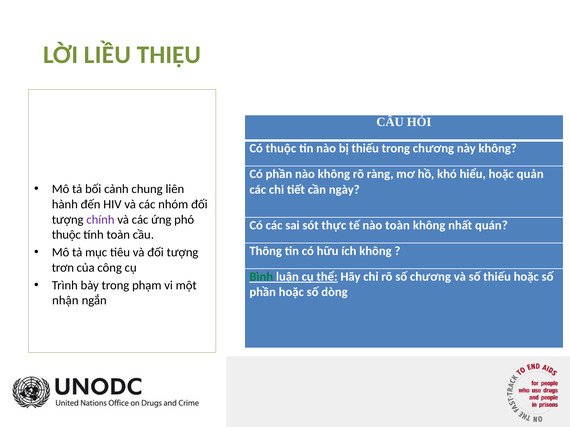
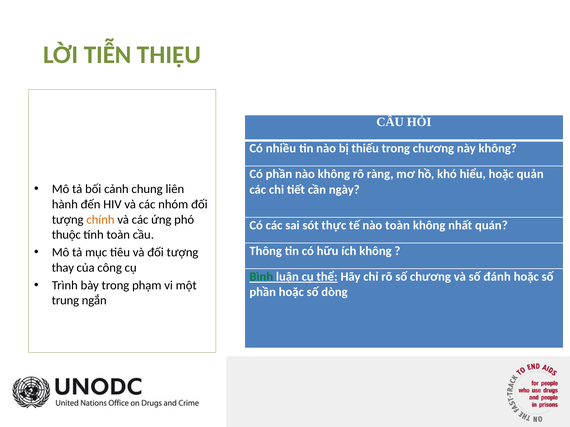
LIỀU: LIỀU -> TIỄN
Có thuộc: thuộc -> nhiều
chính colour: purple -> orange
trơn: trơn -> thay
số thiếu: thiếu -> đánh
nhận: nhận -> trung
